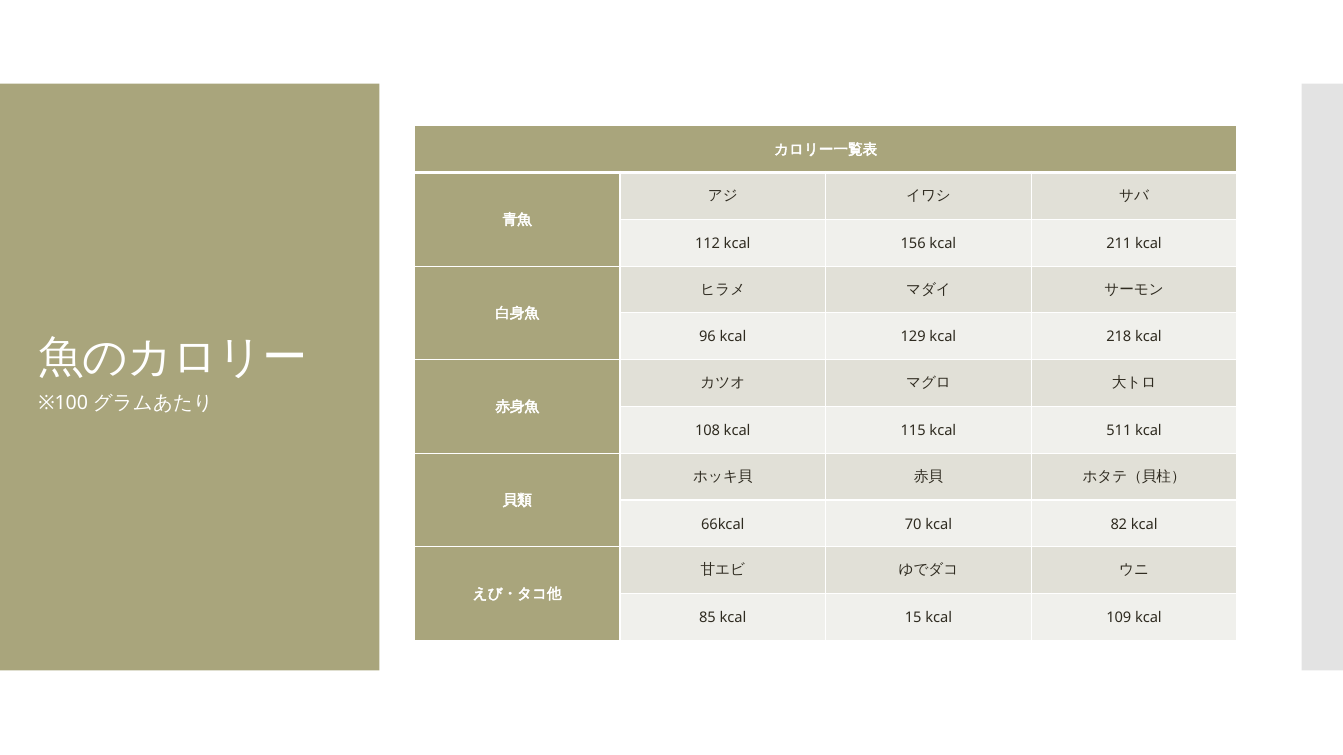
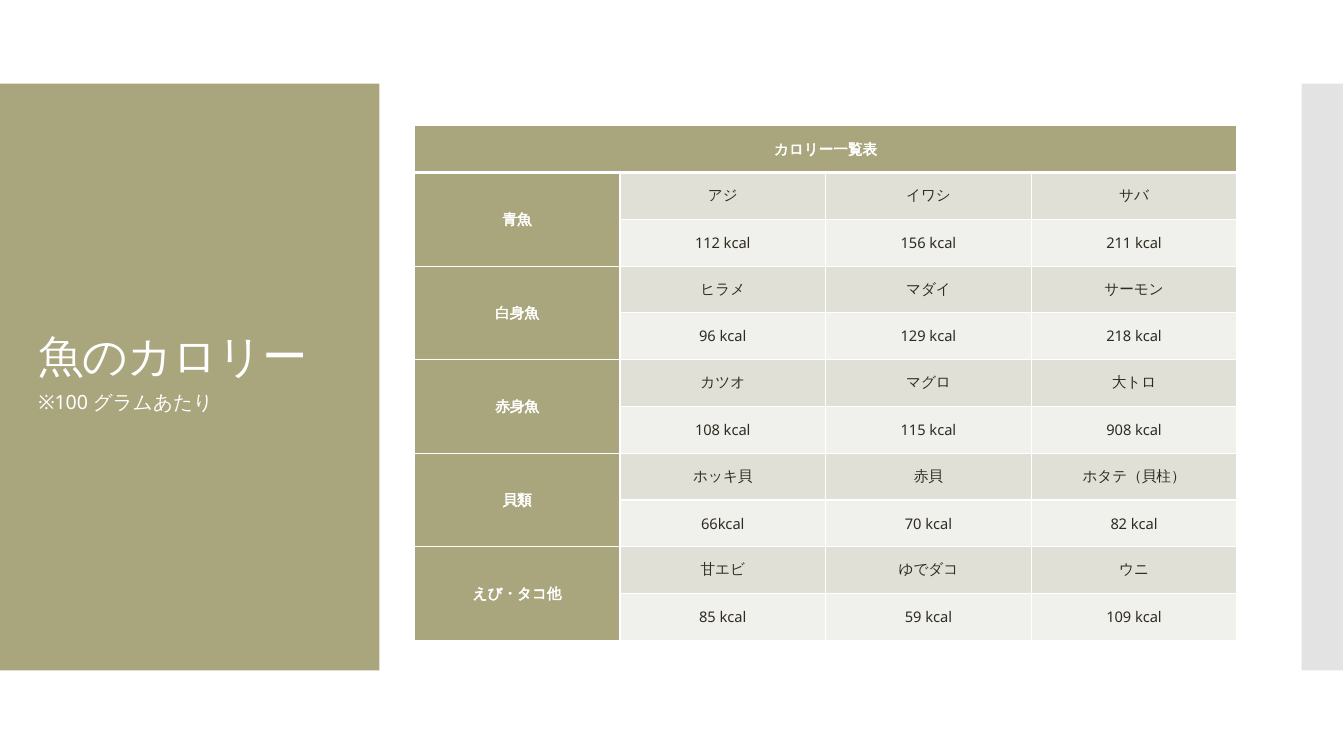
511: 511 -> 908
15: 15 -> 59
